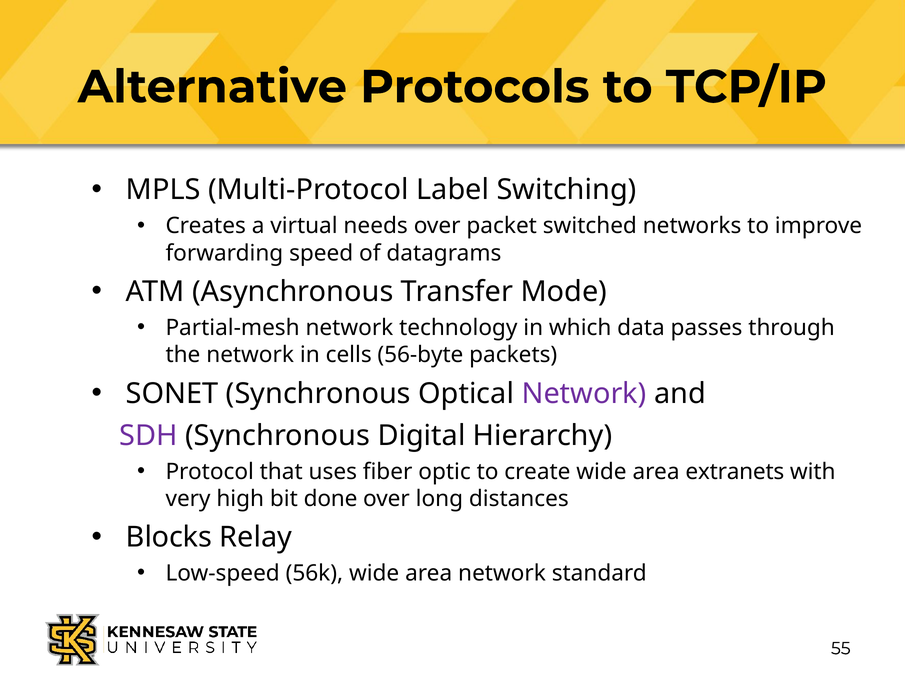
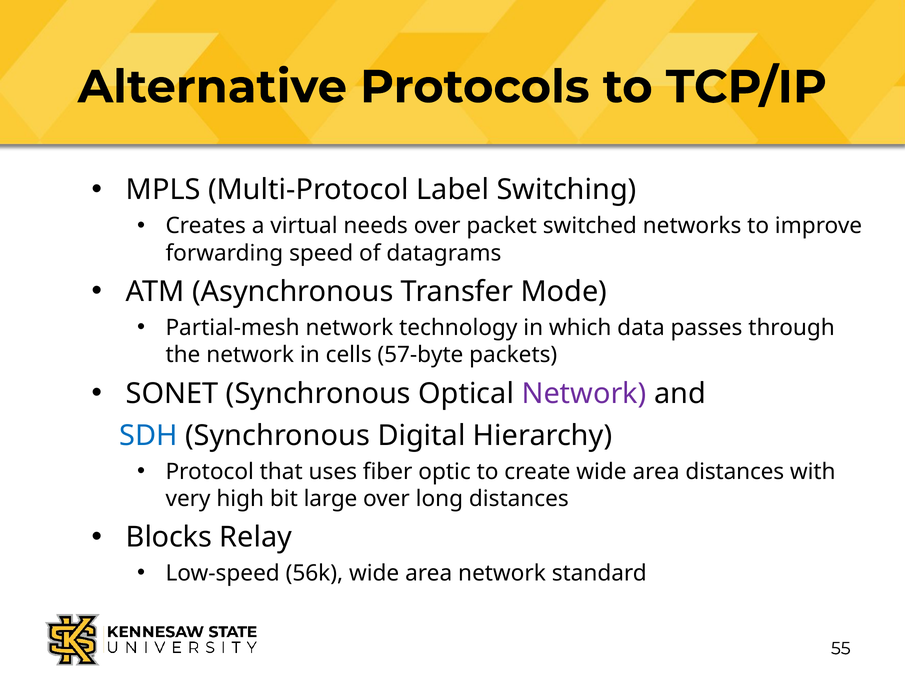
56-byte: 56-byte -> 57-byte
SDH colour: purple -> blue
area extranets: extranets -> distances
done: done -> large
